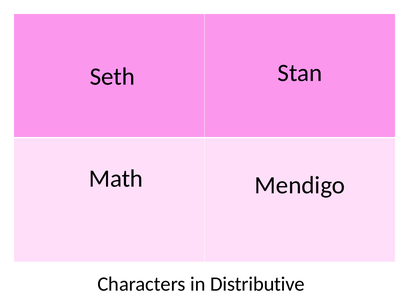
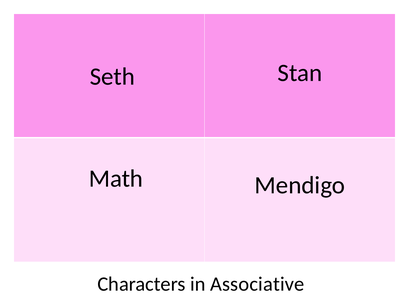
Distributive: Distributive -> Associative
